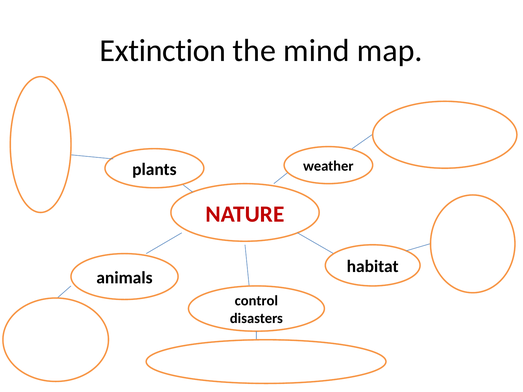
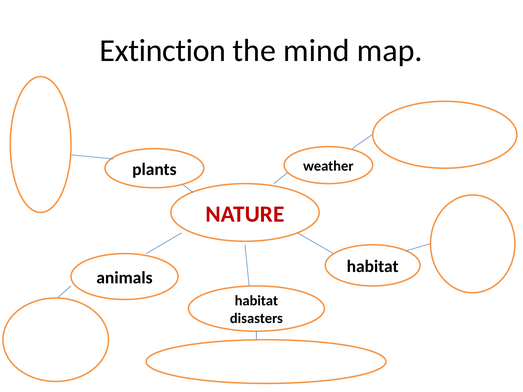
control at (256, 301): control -> habitat
